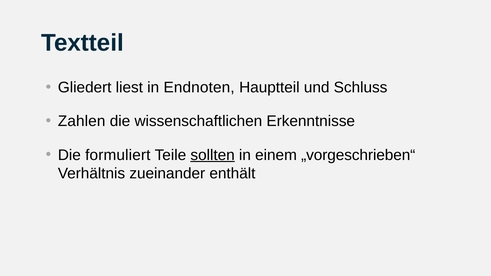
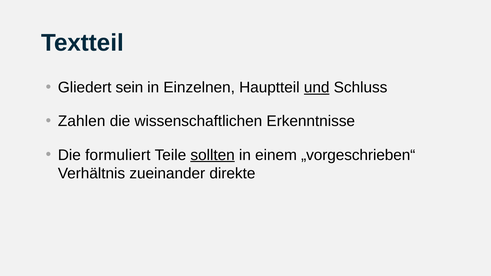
liest: liest -> sein
Endnoten: Endnoten -> Einzelnen
und underline: none -> present
enthält: enthält -> direkte
